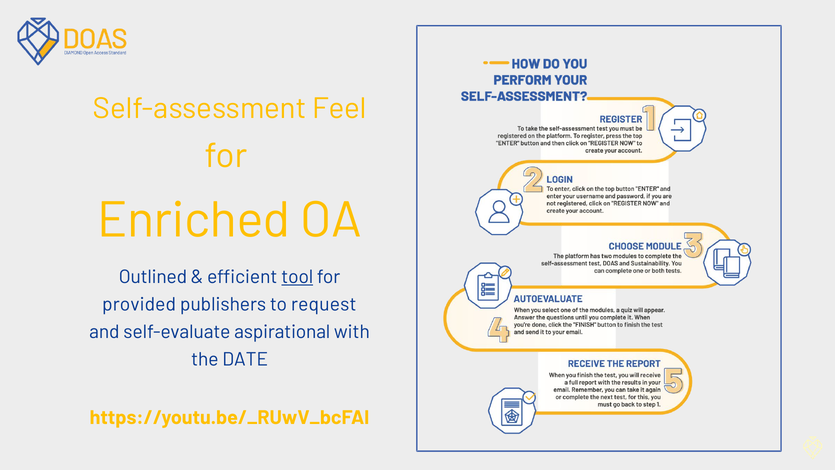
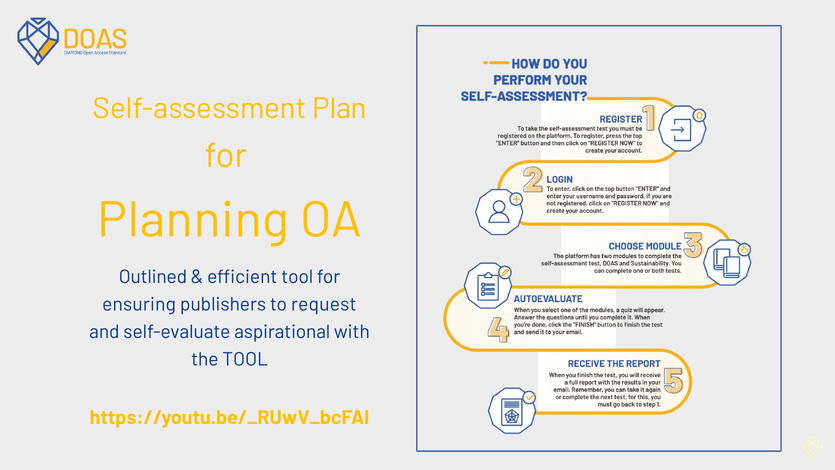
Feel: Feel -> Plan
Enriched: Enriched -> Planning
tool at (297, 277) underline: present -> none
provided: provided -> ensuring
the DATE: DATE -> TOOL
